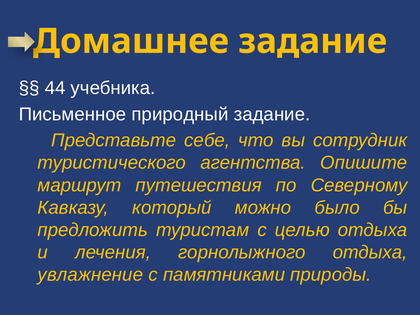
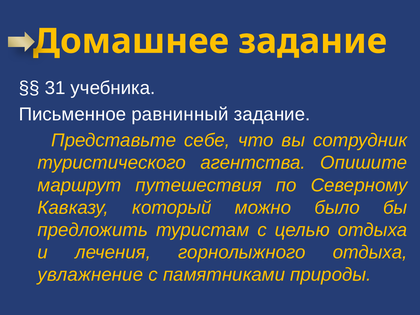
44: 44 -> 31
природный: природный -> равнинный
